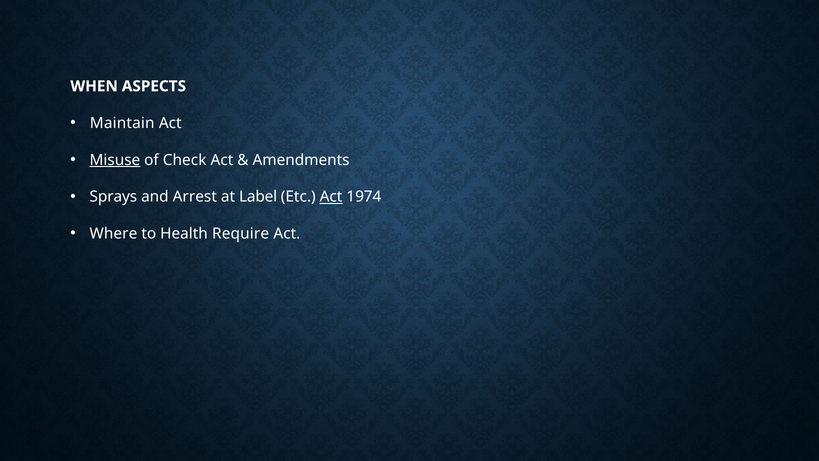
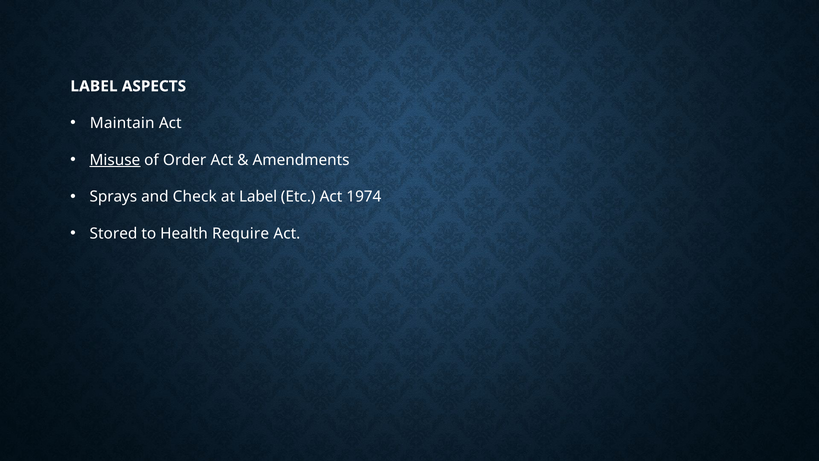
WHEN at (94, 86): WHEN -> LABEL
Check: Check -> Order
Arrest: Arrest -> Check
Act at (331, 197) underline: present -> none
Where: Where -> Stored
